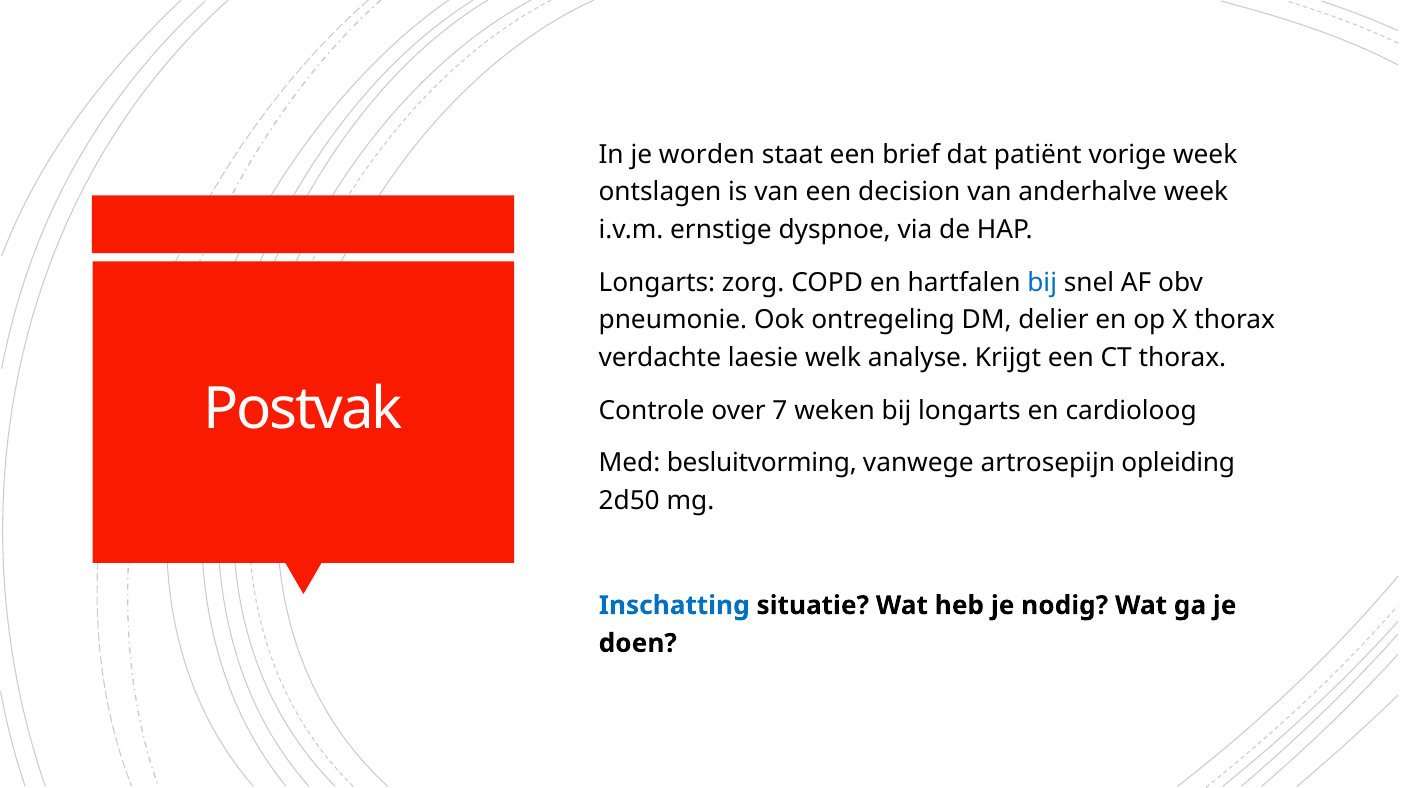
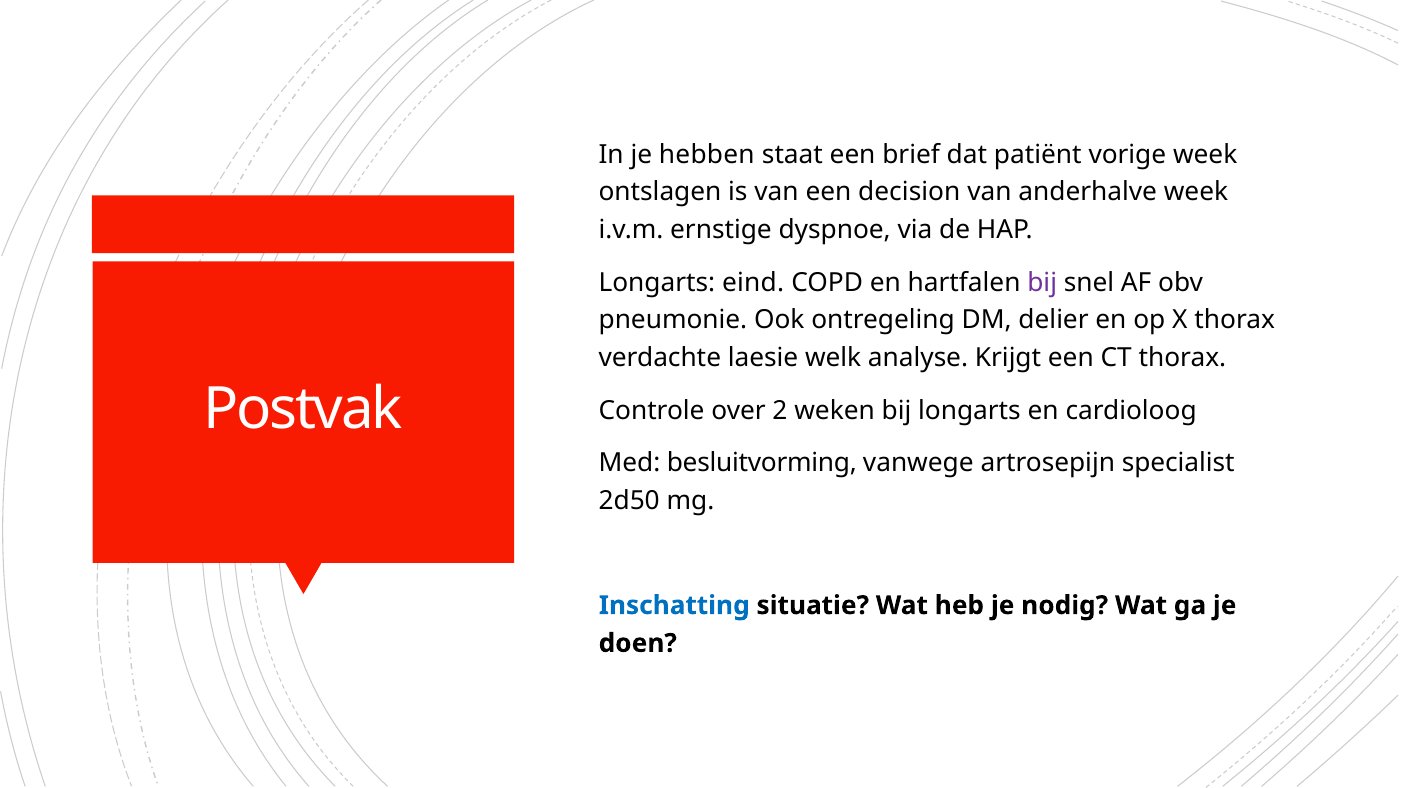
worden: worden -> hebben
zorg: zorg -> eind
bij at (1042, 282) colour: blue -> purple
7: 7 -> 2
opleiding: opleiding -> specialist
